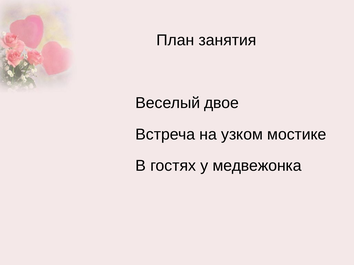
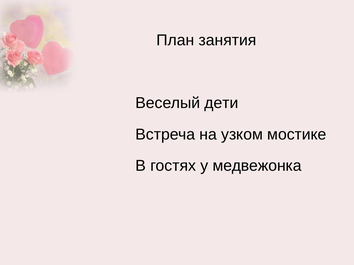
двое: двое -> дети
